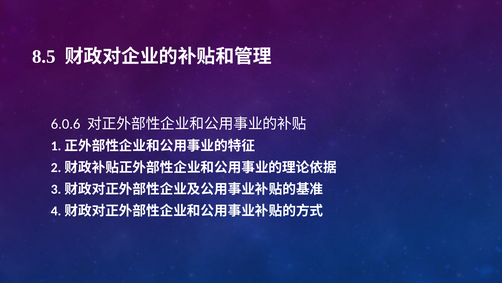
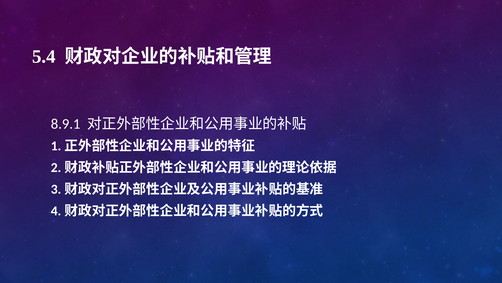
8.5: 8.5 -> 5.4
6.0.6: 6.0.6 -> 8.9.1
